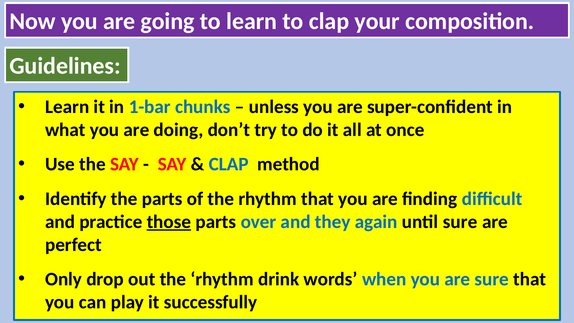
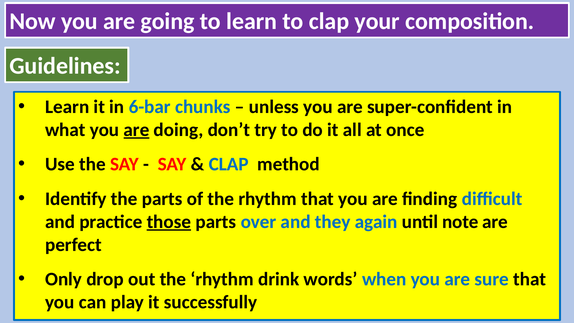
1-bar: 1-bar -> 6-bar
are at (136, 130) underline: none -> present
until sure: sure -> note
